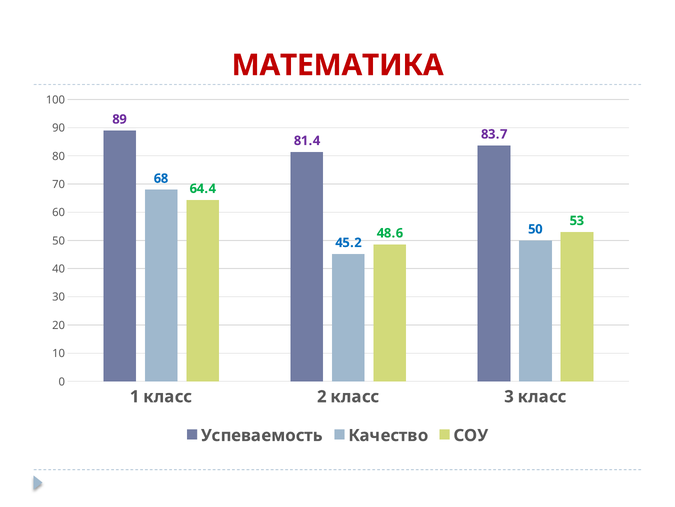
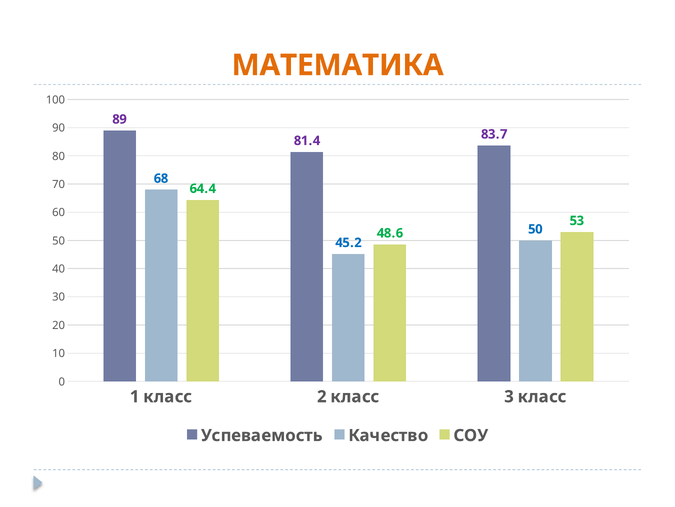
МАТЕМАТИКА colour: red -> orange
